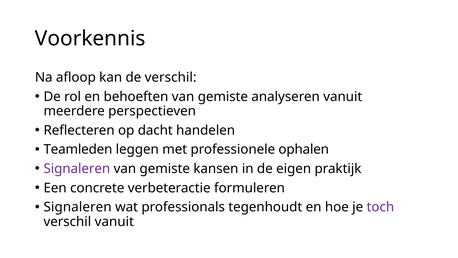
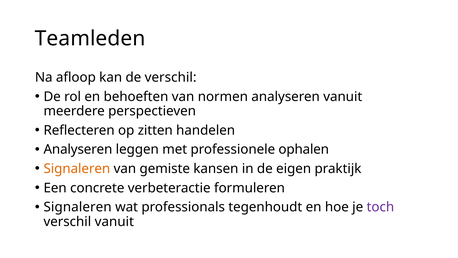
Voorkennis: Voorkennis -> Teamleden
behoeften van gemiste: gemiste -> normen
dacht: dacht -> zitten
Teamleden at (78, 149): Teamleden -> Analyseren
Signaleren at (77, 169) colour: purple -> orange
